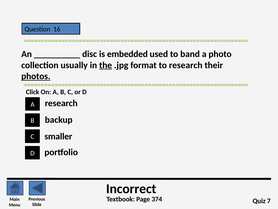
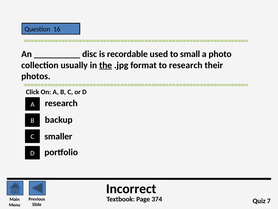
embedded: embedded -> recordable
band: band -> small
photos underline: present -> none
